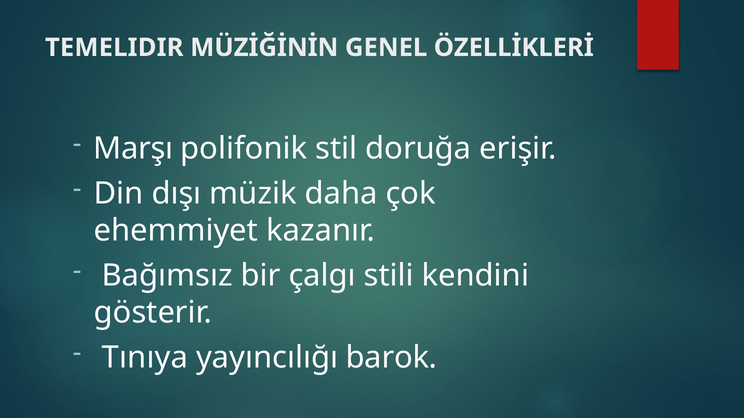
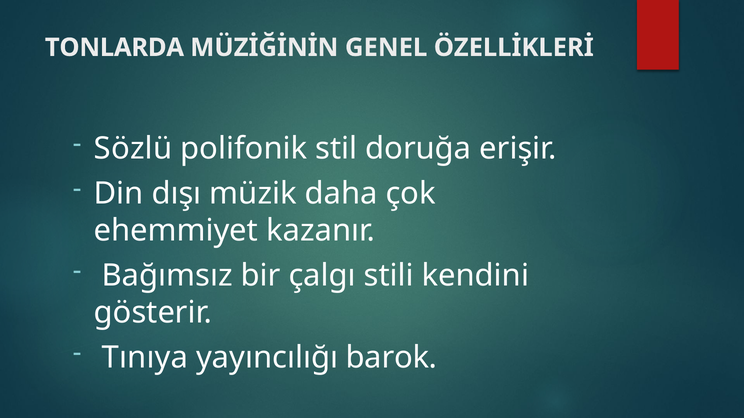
TEMELIDIR: TEMELIDIR -> TONLARDA
Marşı: Marşı -> Sözlü
